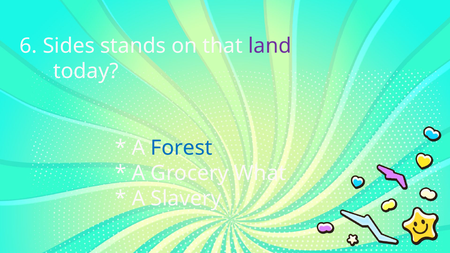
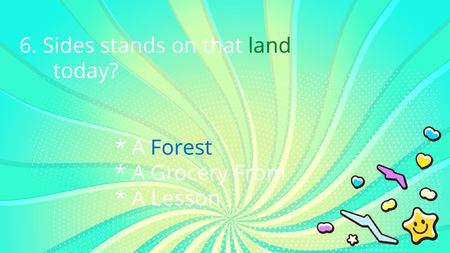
land colour: purple -> green
What: What -> From
Slavery: Slavery -> Lesson
